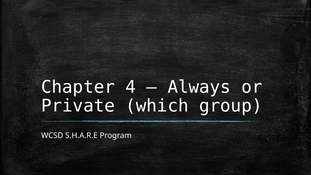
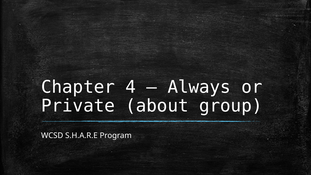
which: which -> about
